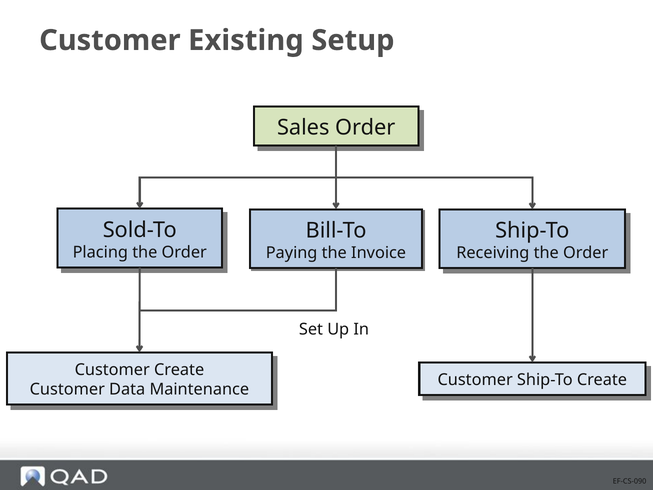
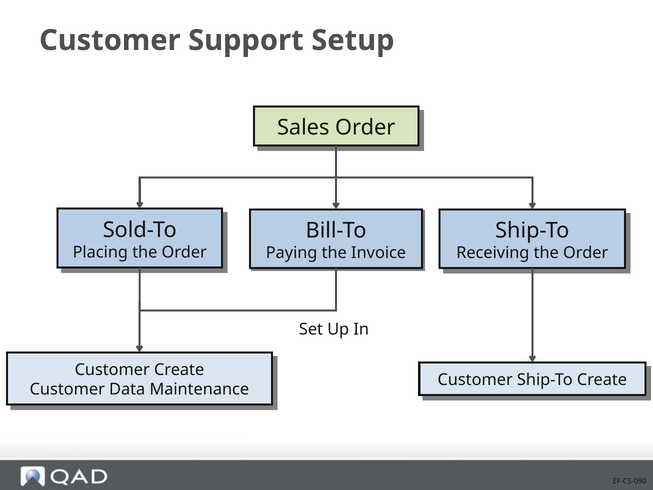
Existing: Existing -> Support
